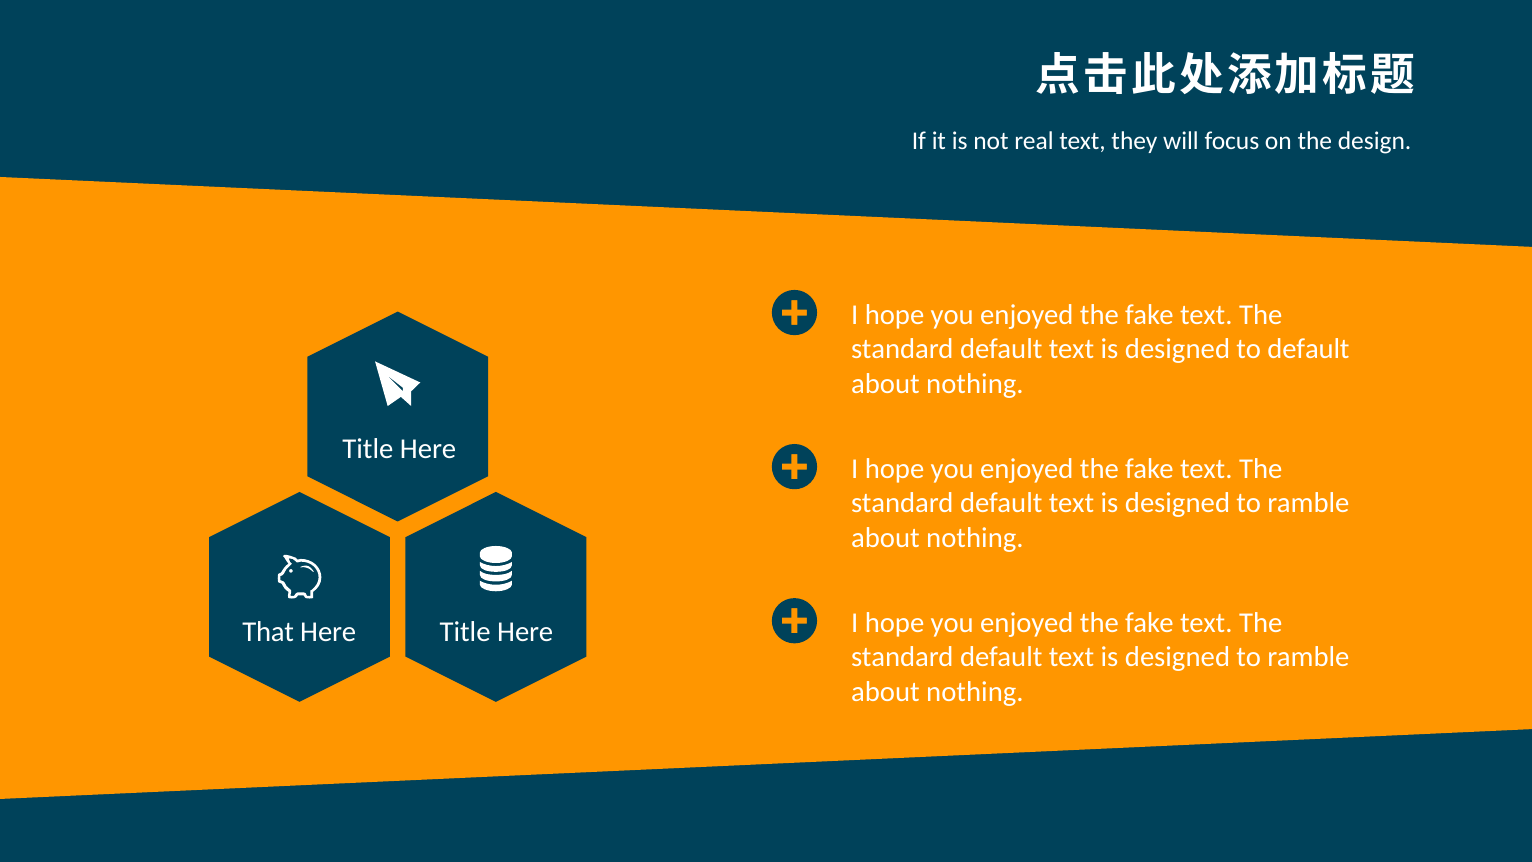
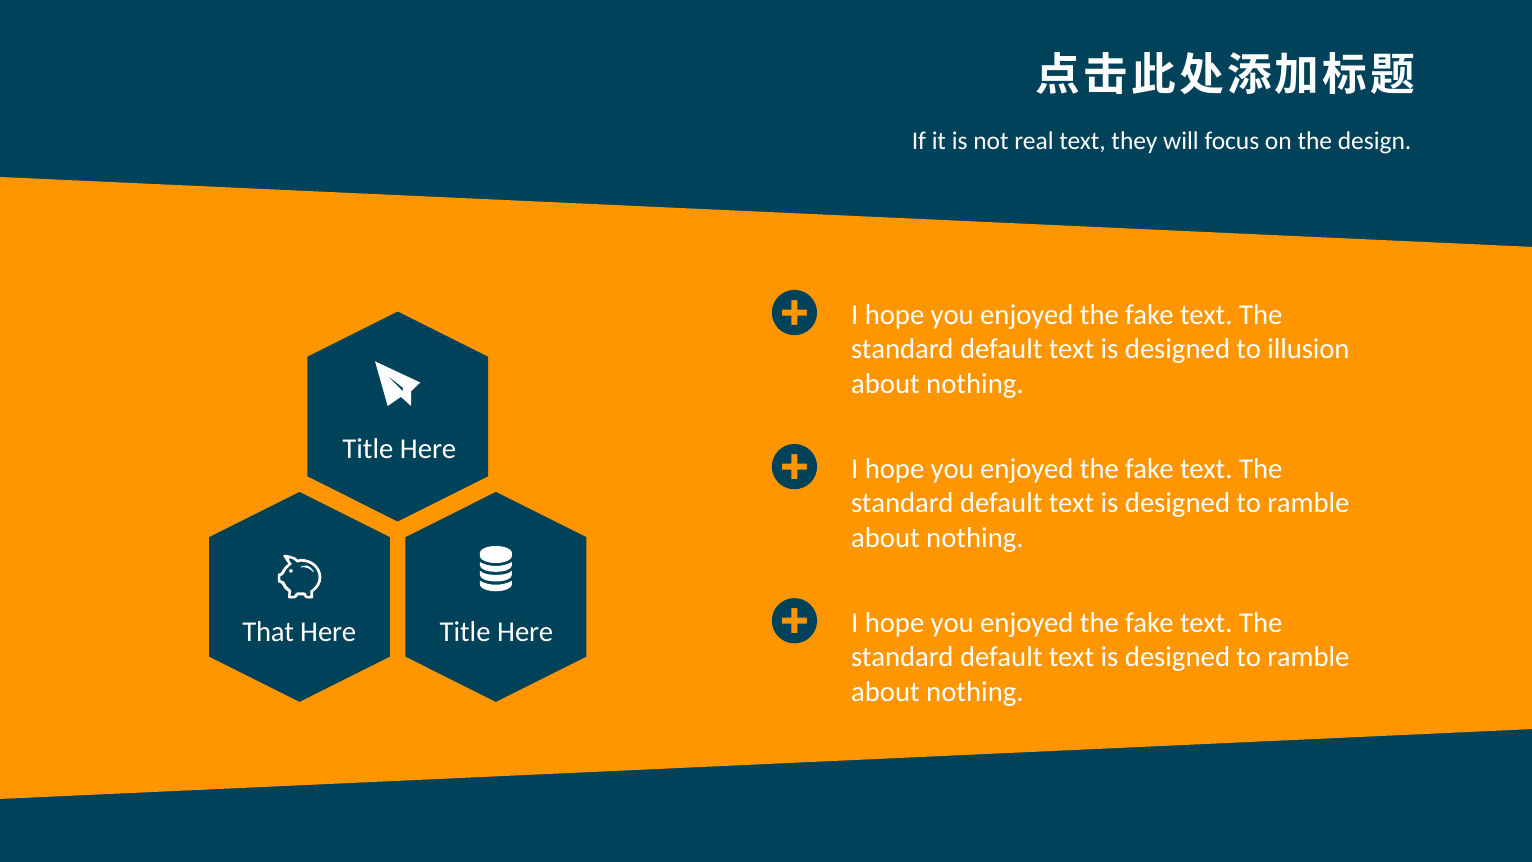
to default: default -> illusion
